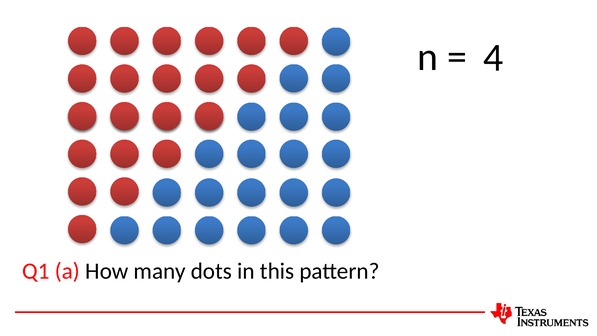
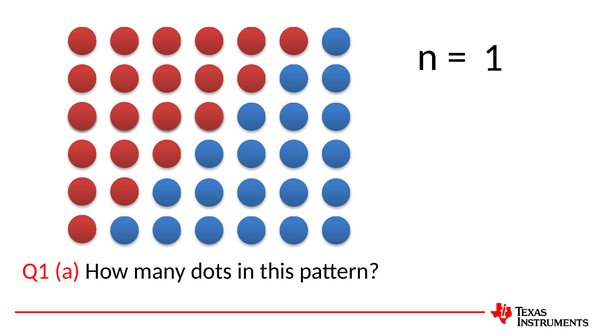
4: 4 -> 1
